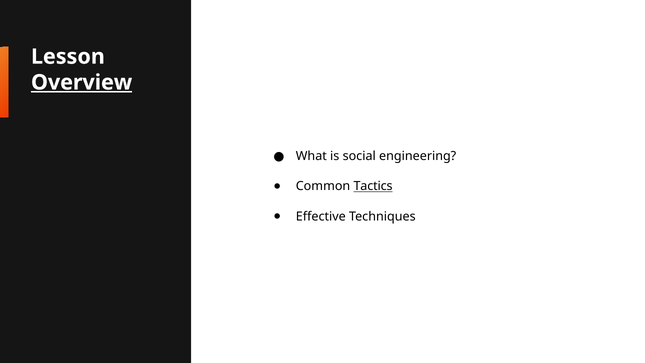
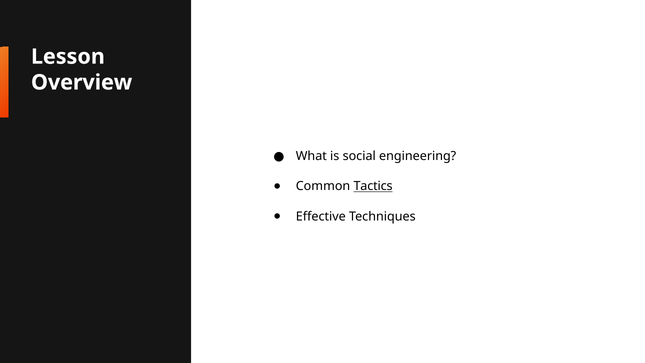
Overview underline: present -> none
